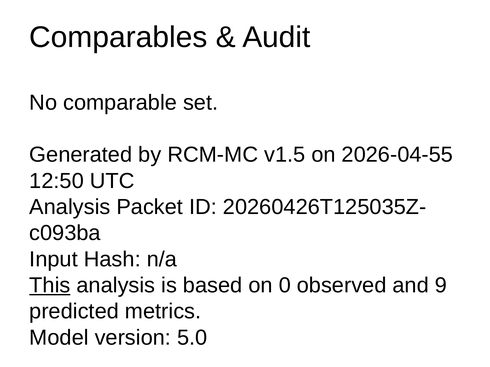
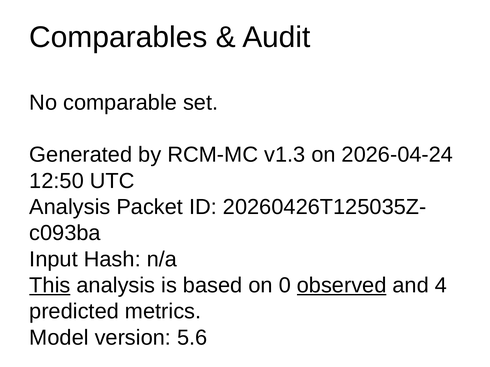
v1.5: v1.5 -> v1.3
2026-04-55: 2026-04-55 -> 2026-04-24
observed underline: none -> present
9: 9 -> 4
5.0: 5.0 -> 5.6
